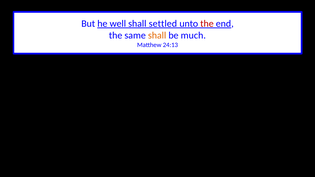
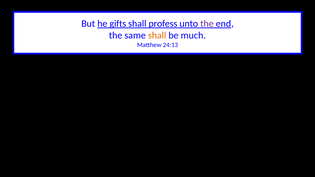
well: well -> gifts
settled: settled -> profess
the at (207, 24) colour: red -> purple
